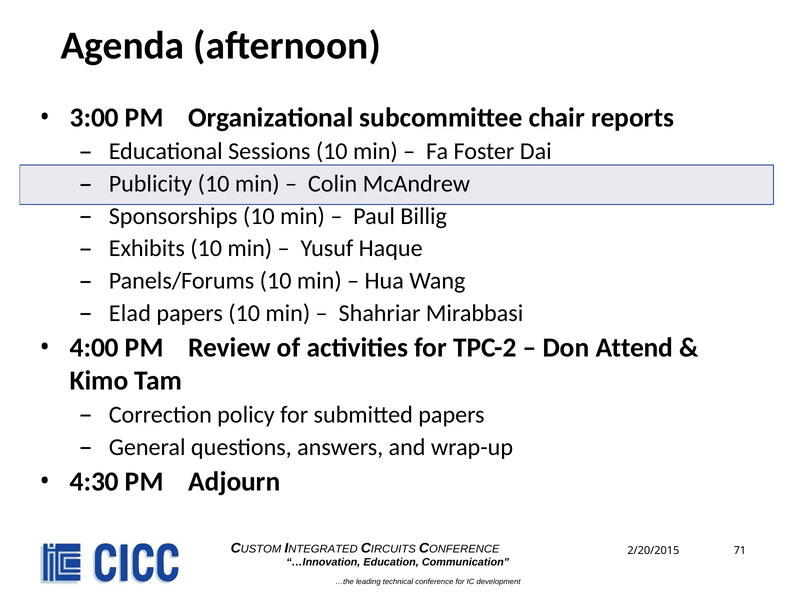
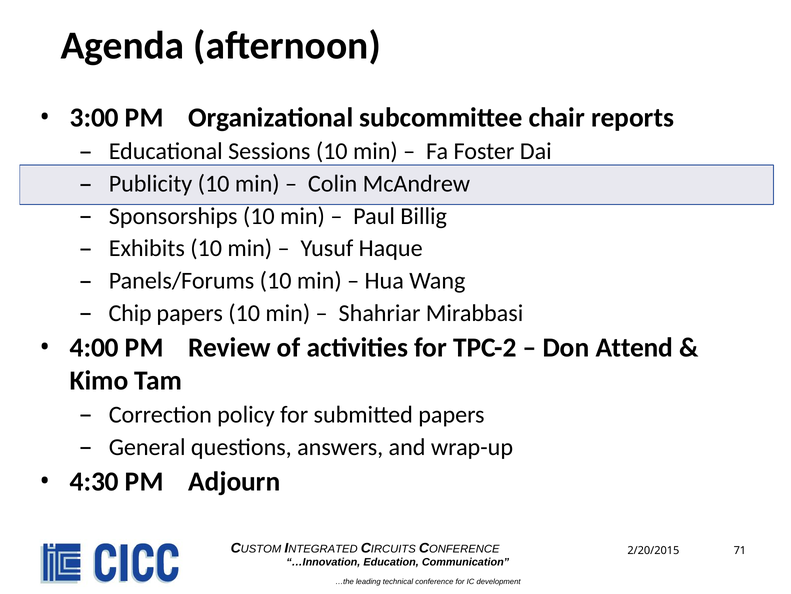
Elad: Elad -> Chip
